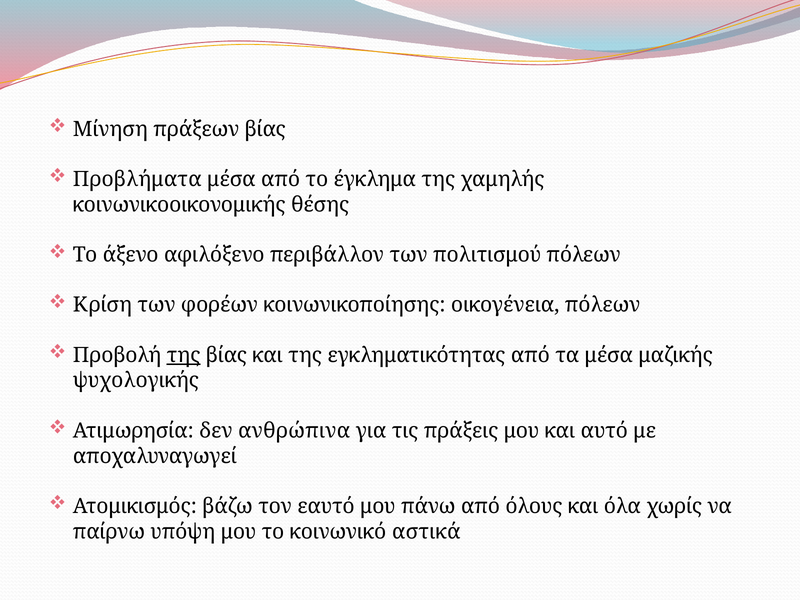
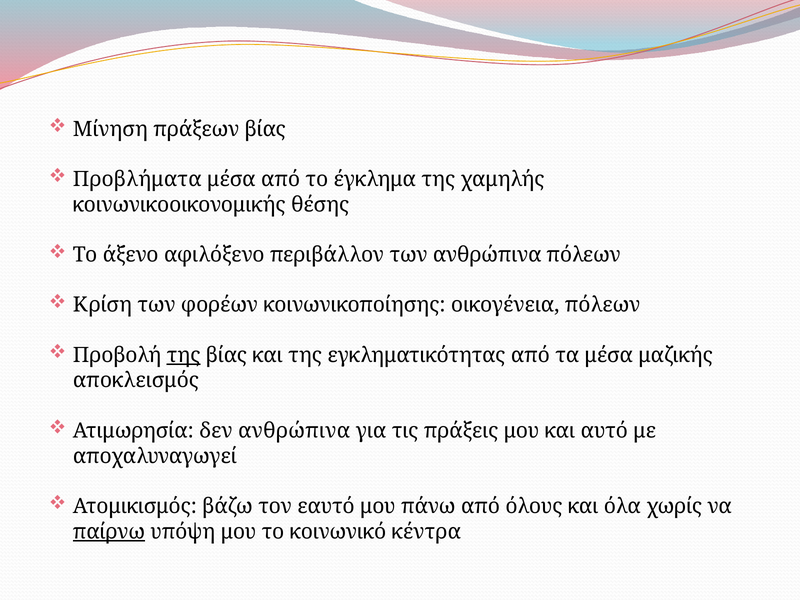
των πολιτισμού: πολιτισμού -> ανθρώπινα
ψυχολογικής: ψυχολογικής -> αποκλεισμός
παίρνω underline: none -> present
αστικά: αστικά -> κέντρα
